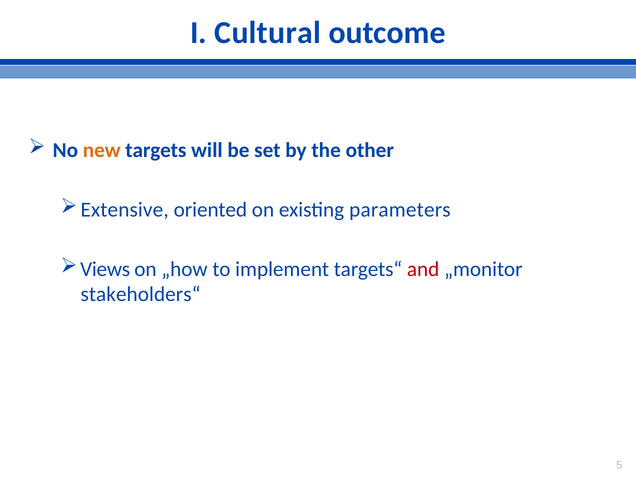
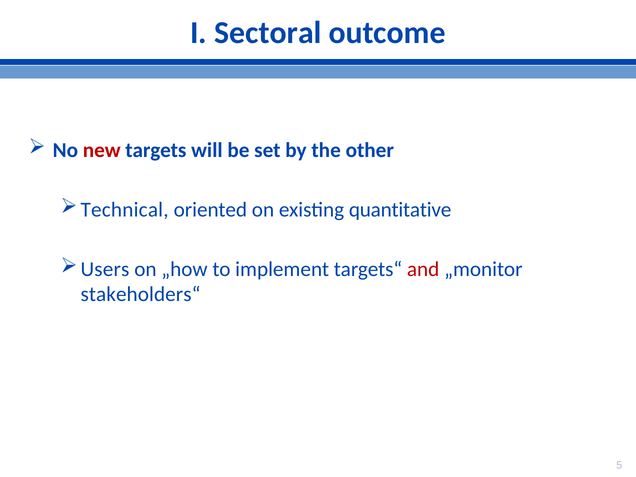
Cultural: Cultural -> Sectoral
new colour: orange -> red
Extensive: Extensive -> Technical
parameters: parameters -> quantitative
Views: Views -> Users
